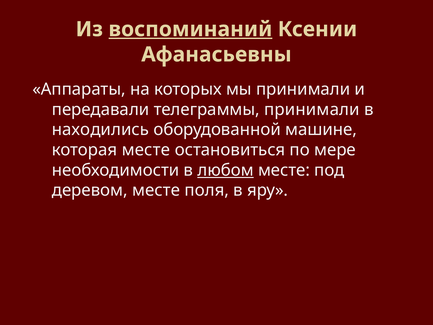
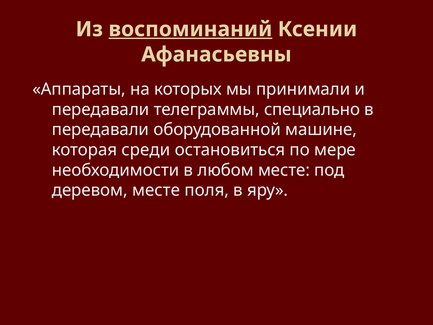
телеграммы принимали: принимали -> специально
находились at (100, 130): находились -> передавали
которая месте: месте -> среди
любом underline: present -> none
